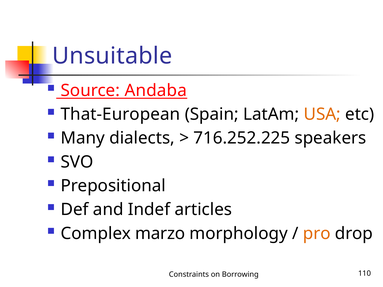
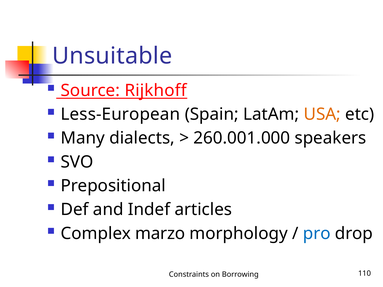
Andaba: Andaba -> Rijkhoff
That-European: That-European -> Less-European
716.252.225: 716.252.225 -> 260.001.000
pro colour: orange -> blue
